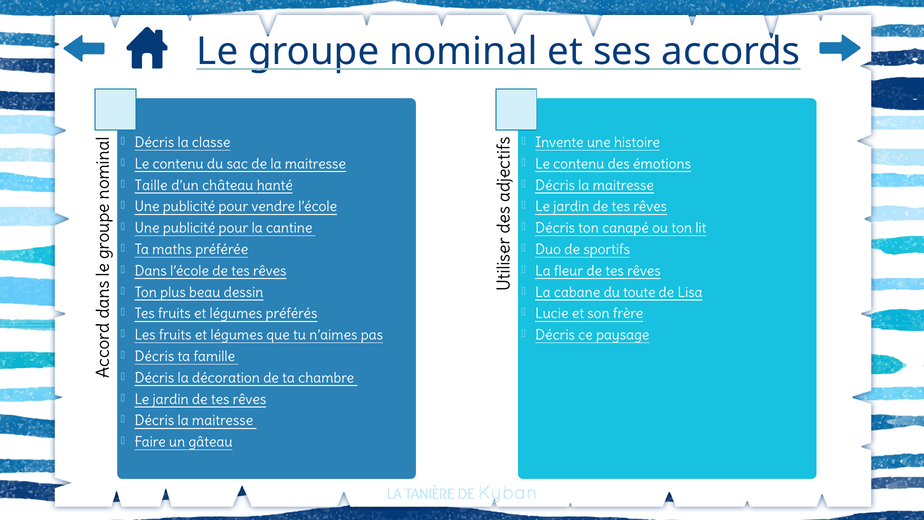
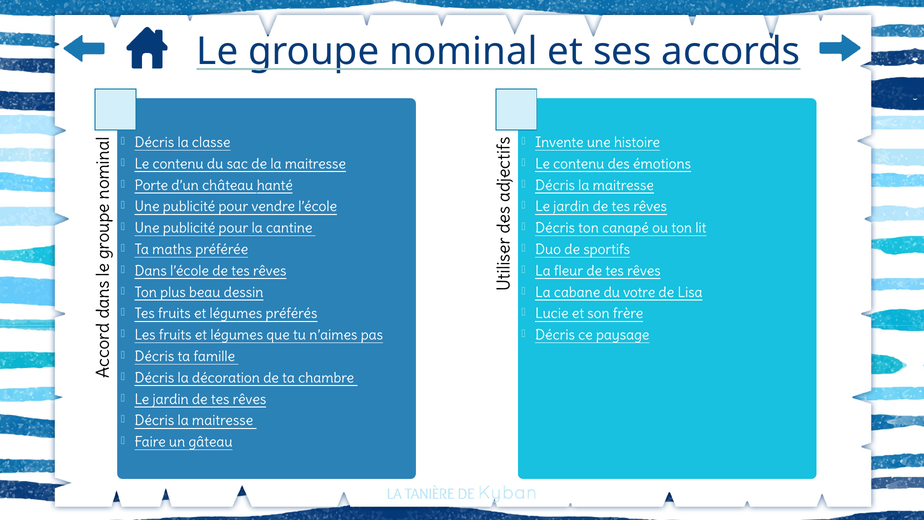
Taille: Taille -> Porte
toute: toute -> votre
